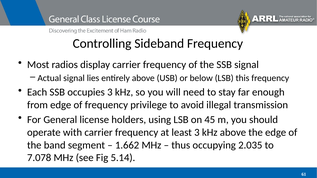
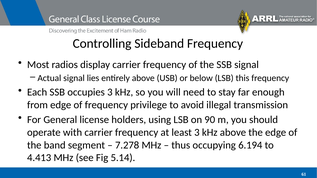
45: 45 -> 90
1.662: 1.662 -> 7.278
2.035: 2.035 -> 6.194
7.078: 7.078 -> 4.413
